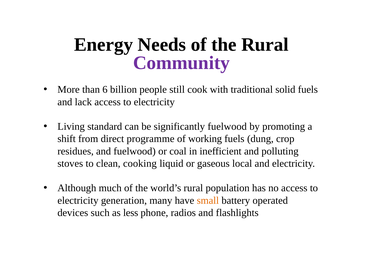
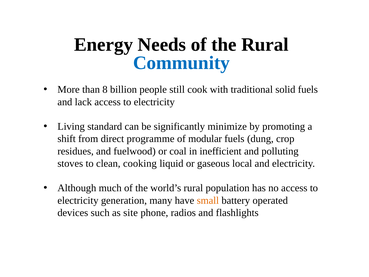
Community colour: purple -> blue
6: 6 -> 8
significantly fuelwood: fuelwood -> minimize
working: working -> modular
less: less -> site
